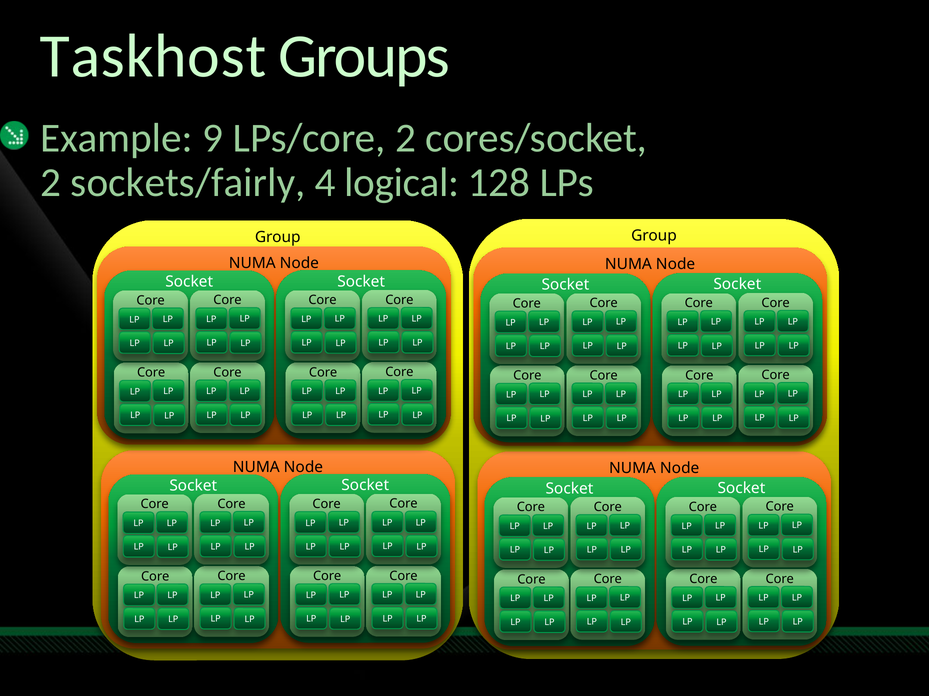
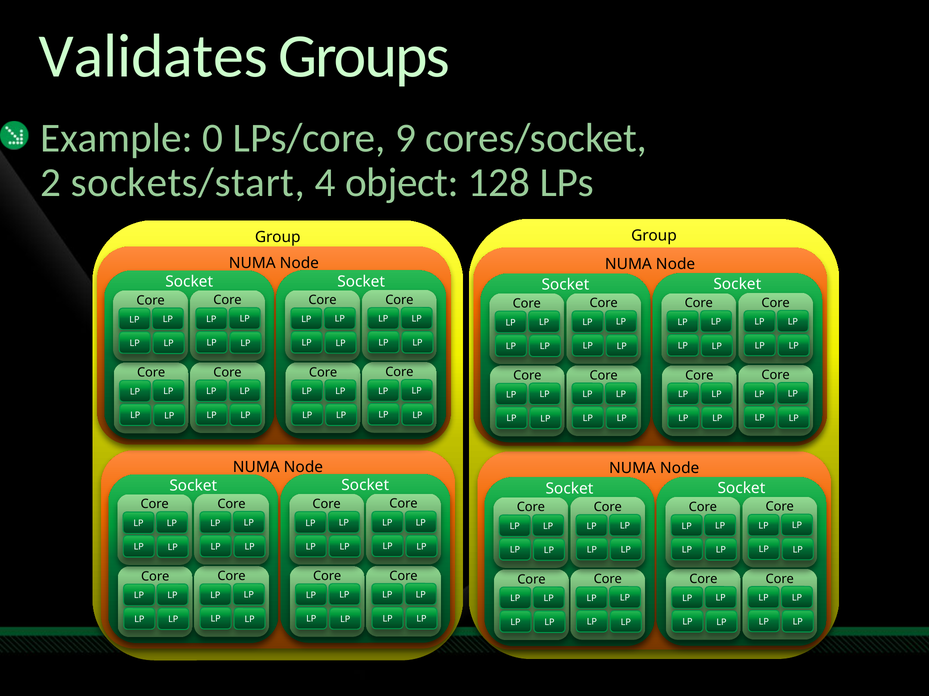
Taskhost: Taskhost -> Validates
9: 9 -> 0
LPs/core 2: 2 -> 9
sockets/fairly: sockets/fairly -> sockets/start
logical: logical -> object
